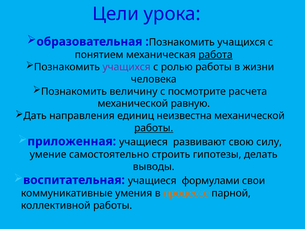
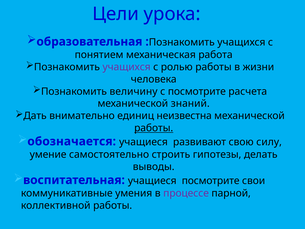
работа underline: present -> none
равную: равную -> знаний
направления: направления -> внимательно
приложенная: приложенная -> обозначается
учащиеся формулами: формулами -> посмотрите
процессе colour: orange -> purple
